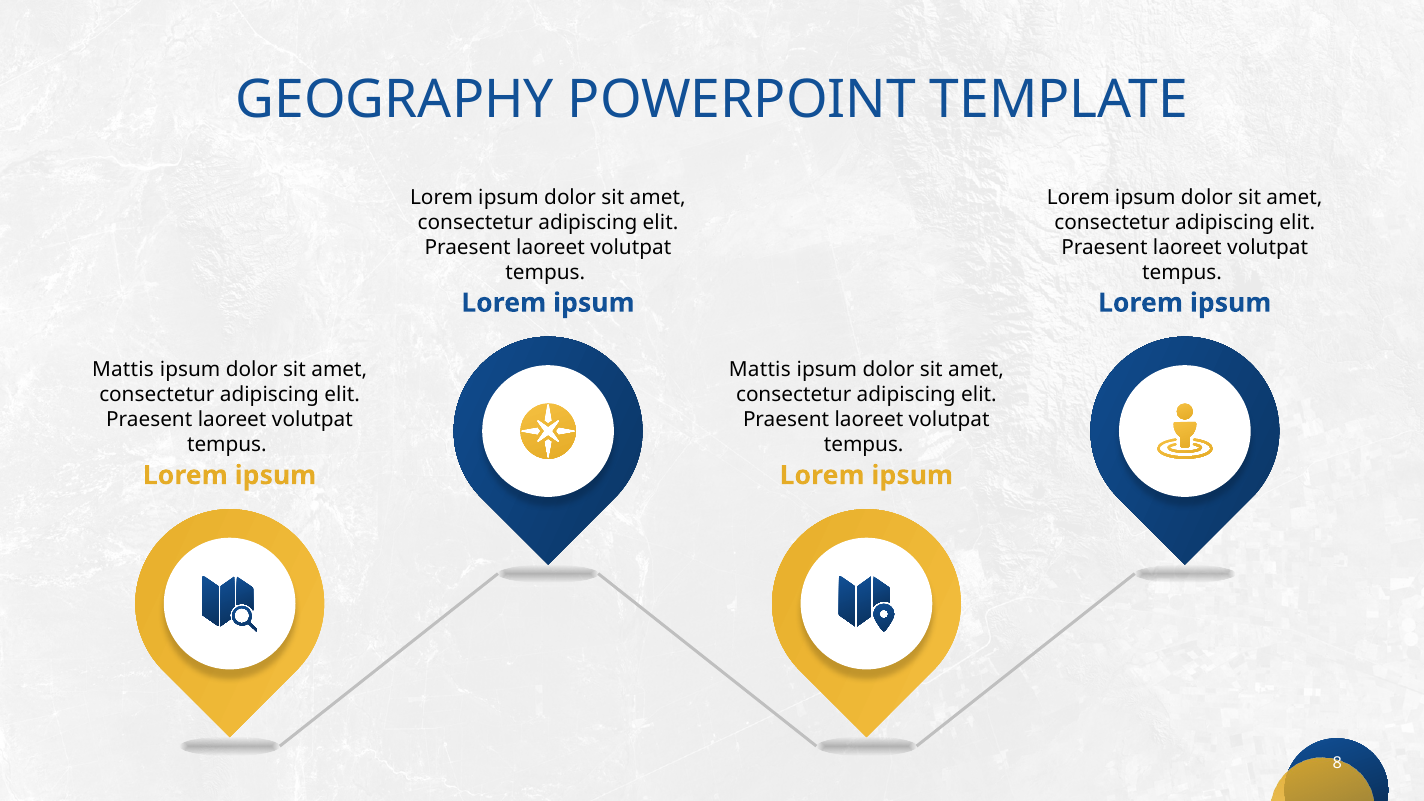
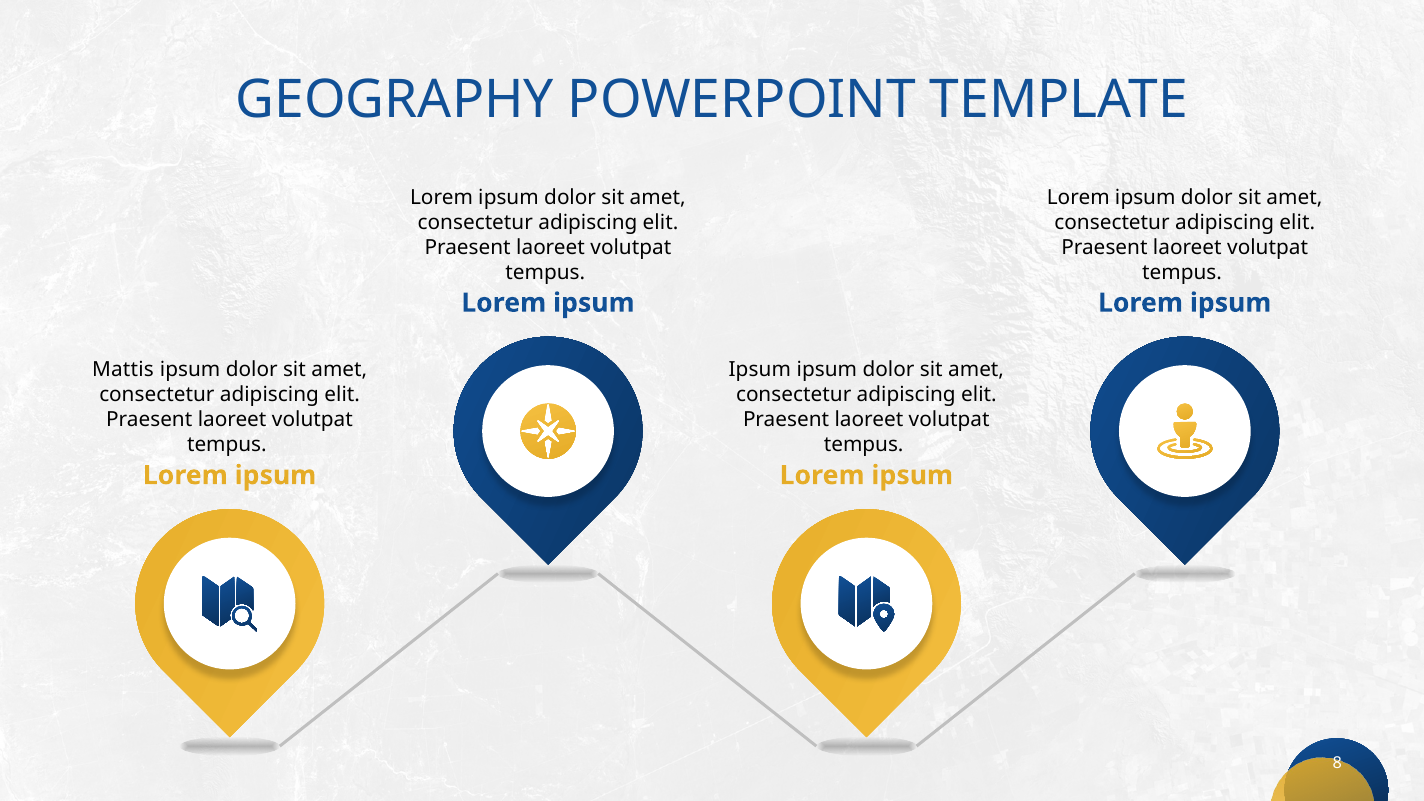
Mattis at (760, 370): Mattis -> Ipsum
